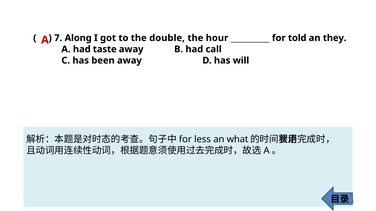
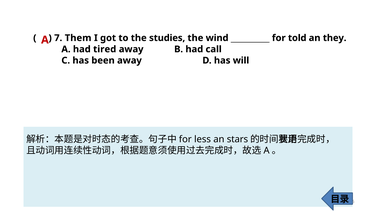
Along: Along -> Them
double: double -> studies
hour: hour -> wind
taste: taste -> tired
what: what -> stars
